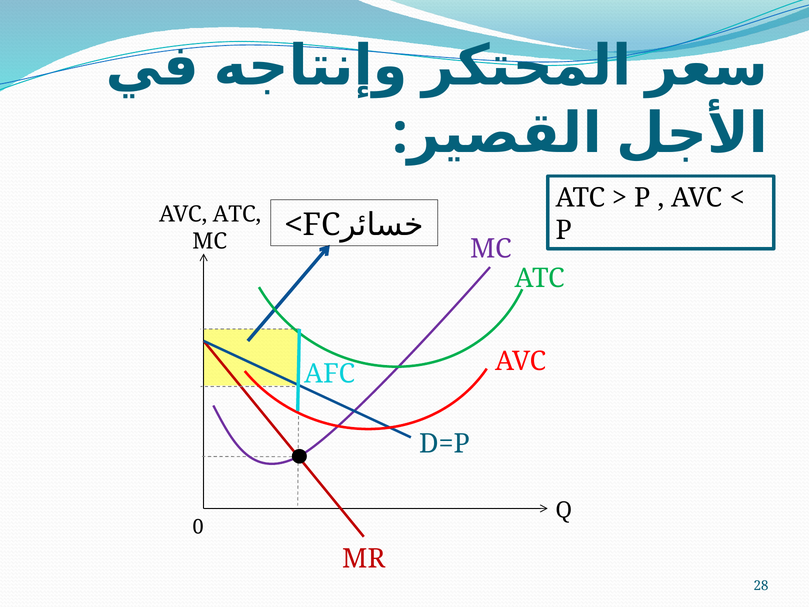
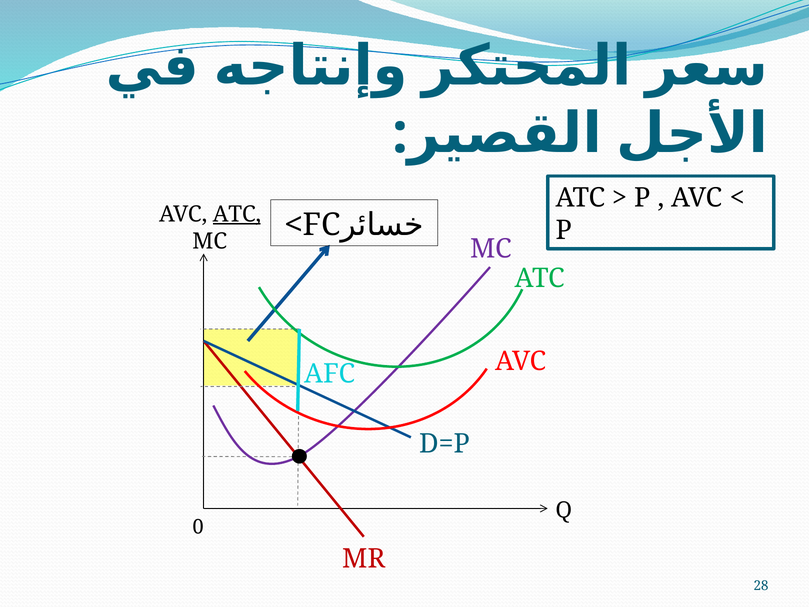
ATC at (237, 214) underline: none -> present
